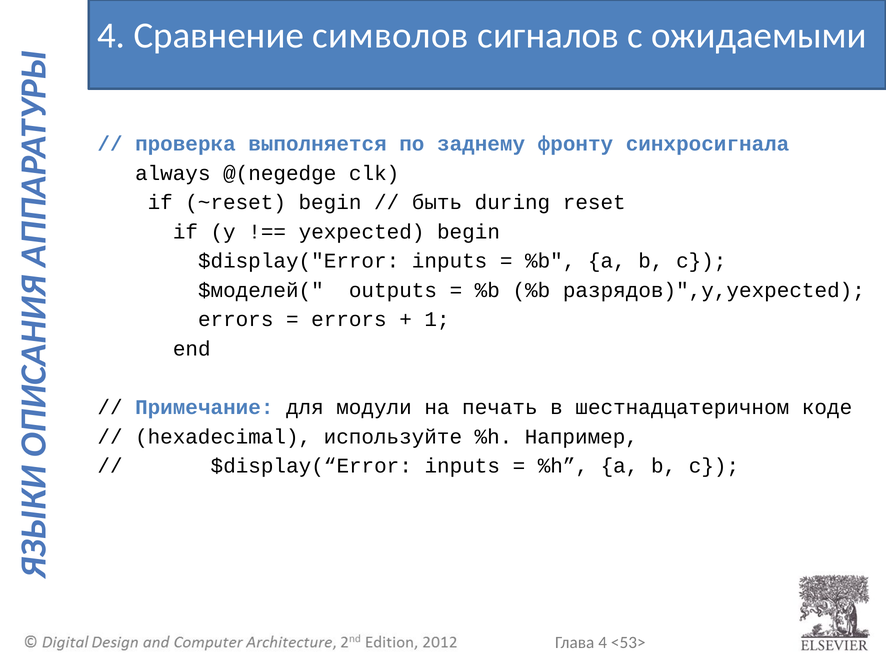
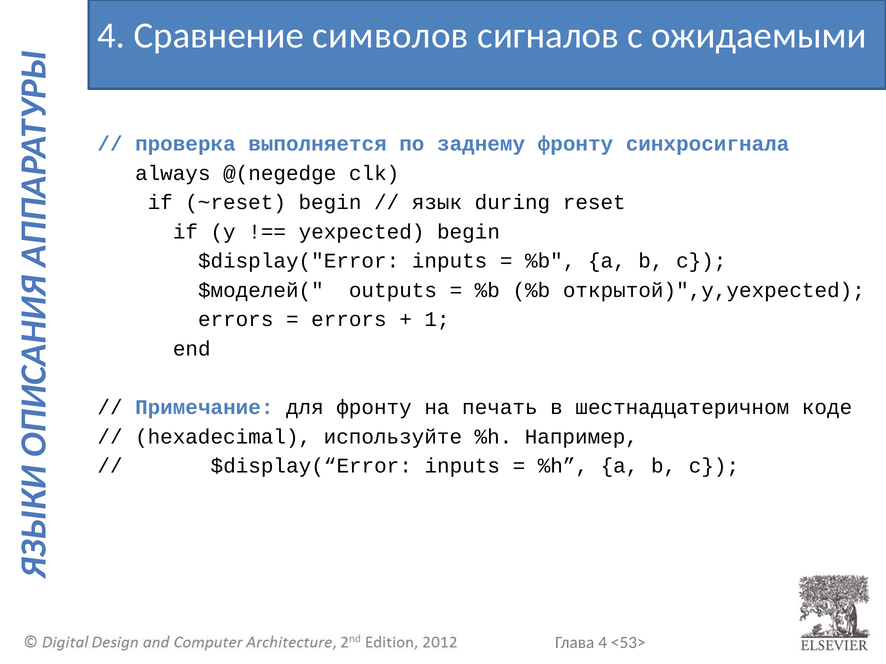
быть: быть -> язык
разрядов)",y,yexpected: разрядов)",y,yexpected -> открытой)",y,yexpected
для модули: модули -> фронту
